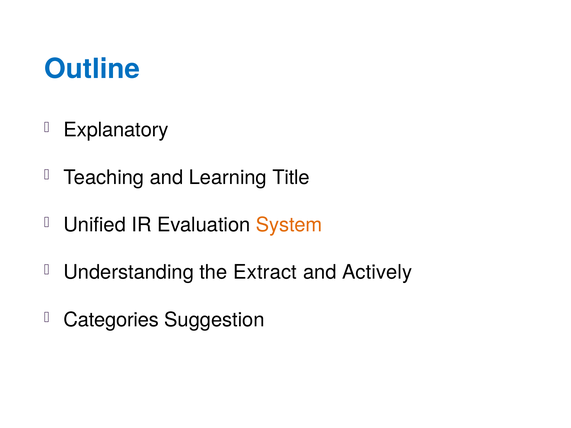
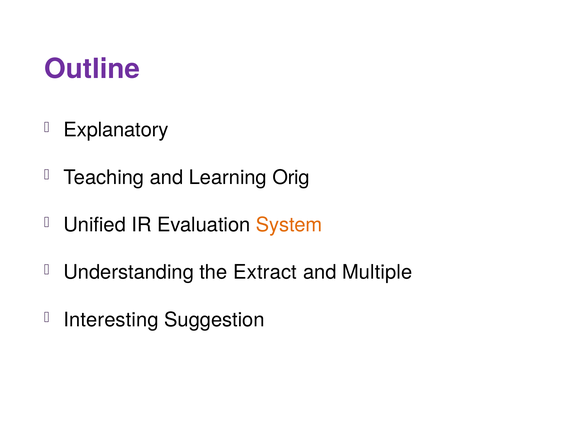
Outline colour: blue -> purple
Title: Title -> Orig
Actively: Actively -> Multiple
Categories: Categories -> Interesting
